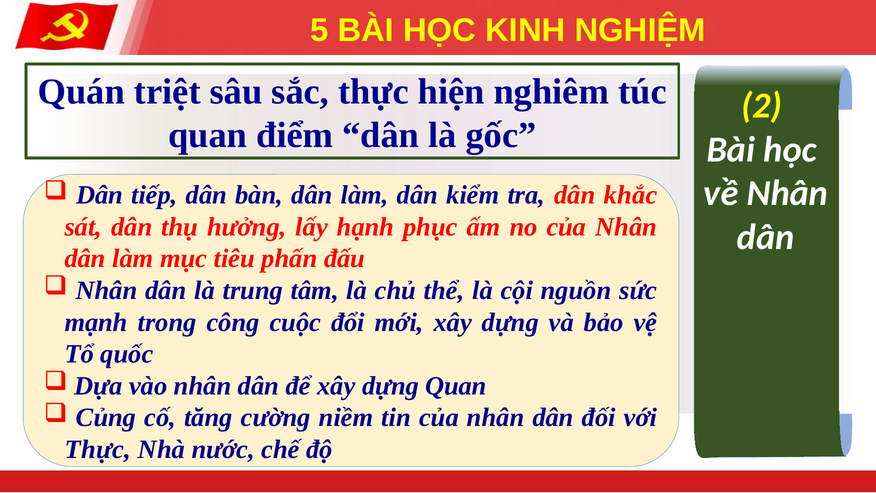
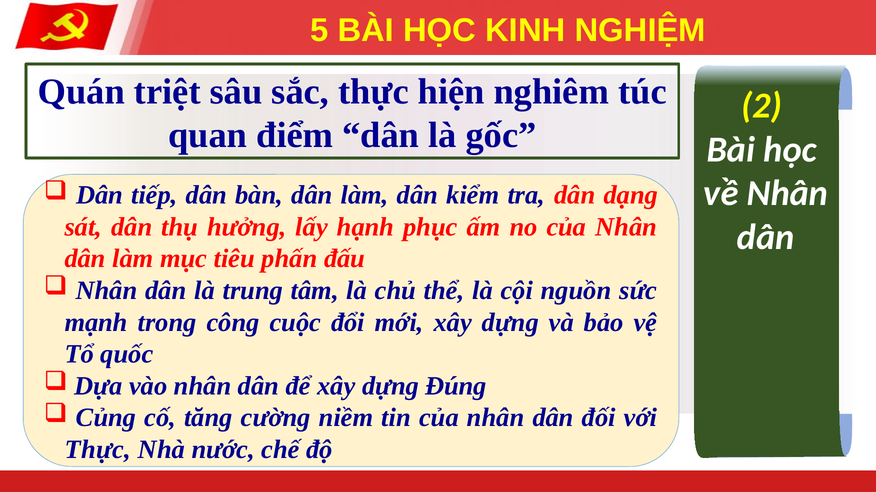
khắc: khắc -> dạng
dựng Quan: Quan -> Đúng
